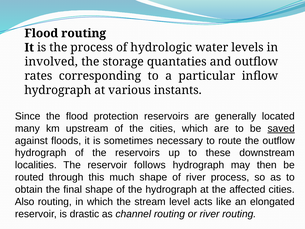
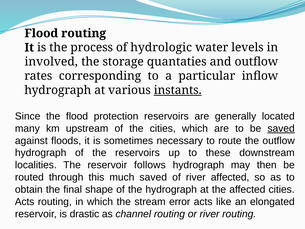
instants underline: none -> present
much shape: shape -> saved
river process: process -> affected
Also at (25, 202): Also -> Acts
level: level -> error
